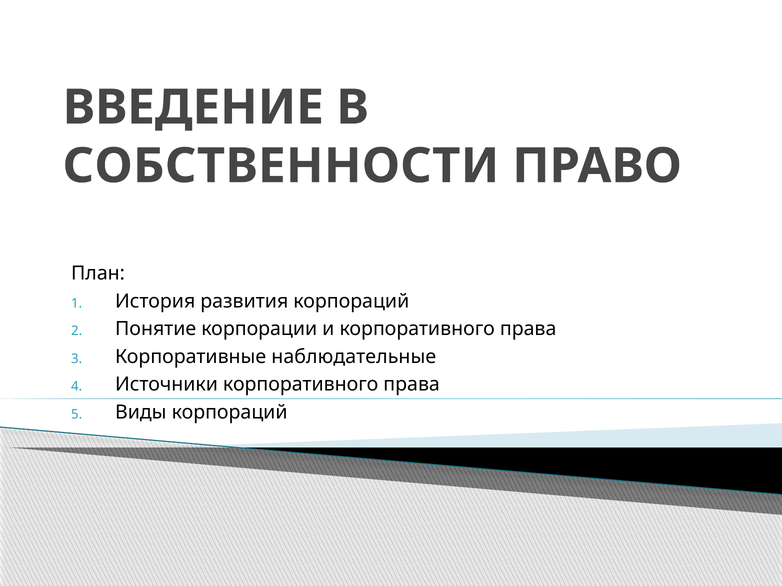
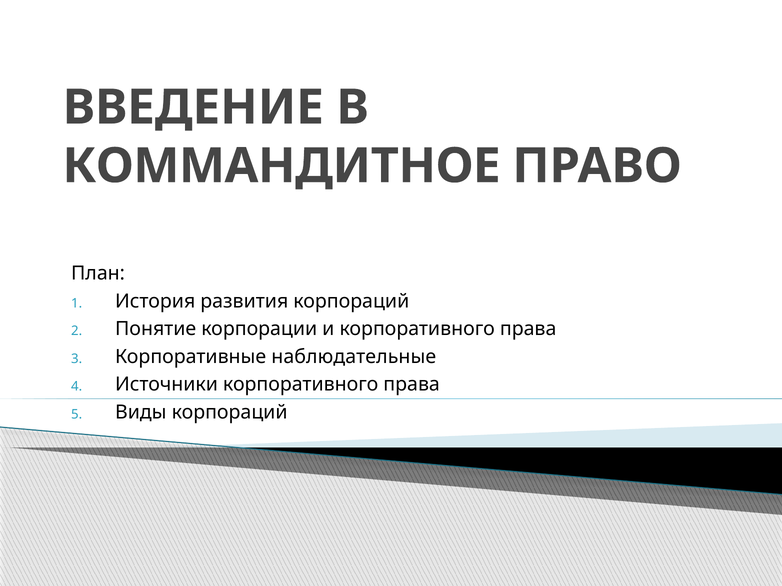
СОБСТВЕННОСТИ: СОБСТВЕННОСТИ -> КОММАНДИТНОЕ
